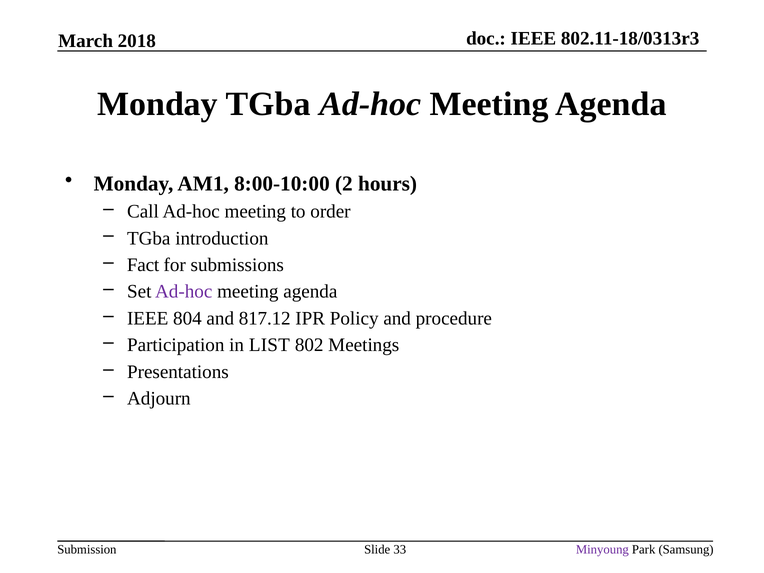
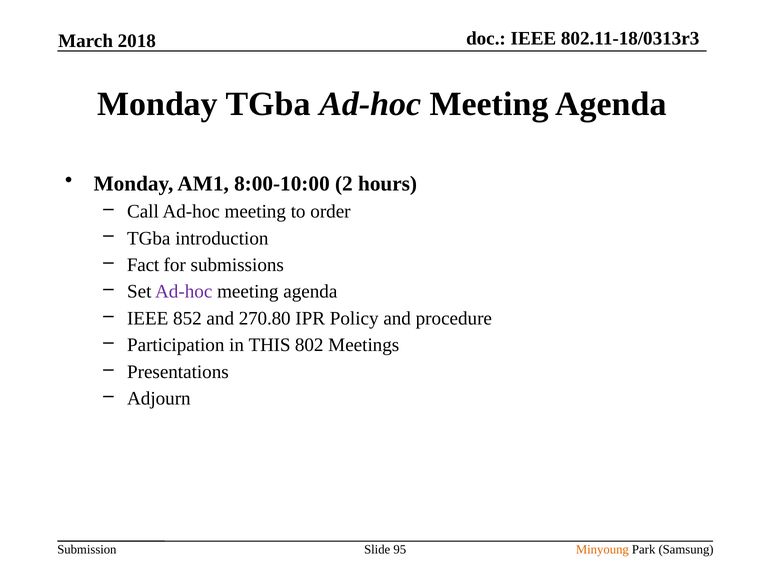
804: 804 -> 852
817.12: 817.12 -> 270.80
LIST: LIST -> THIS
33: 33 -> 95
Minyoung colour: purple -> orange
